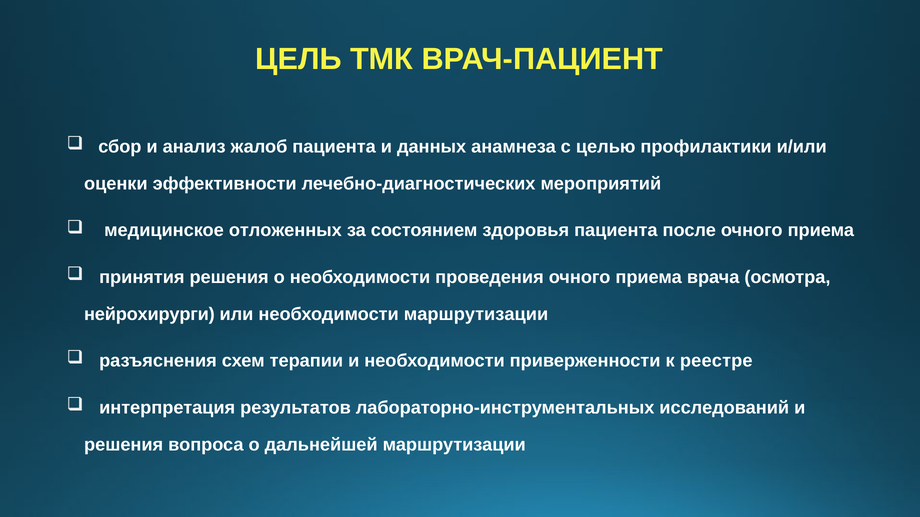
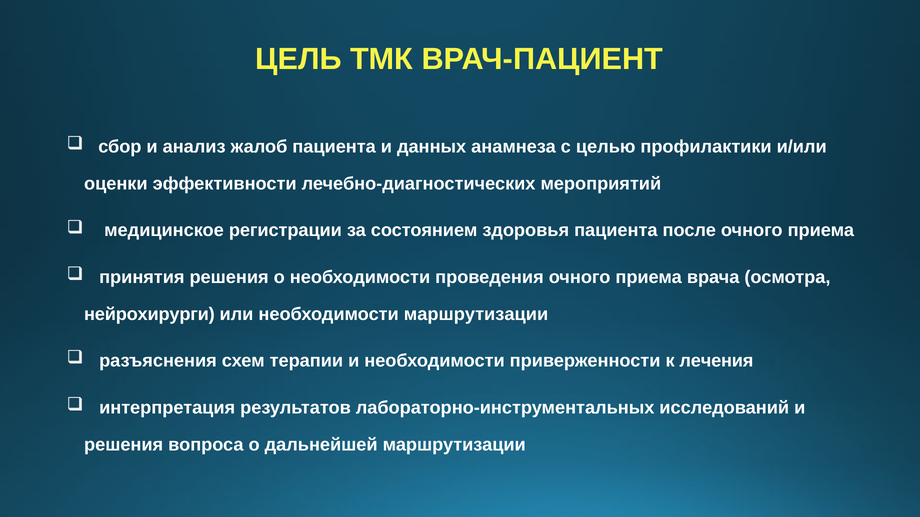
отложенных: отложенных -> регистрации
реестре: реестре -> лечения
